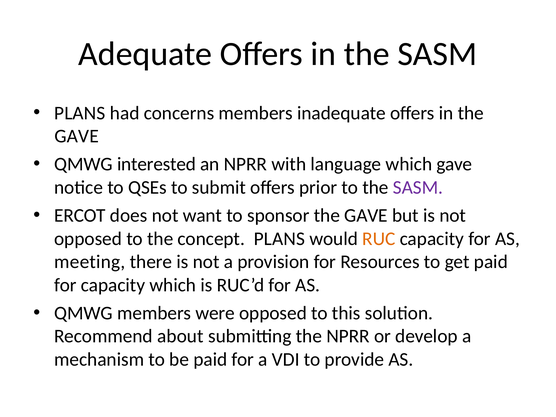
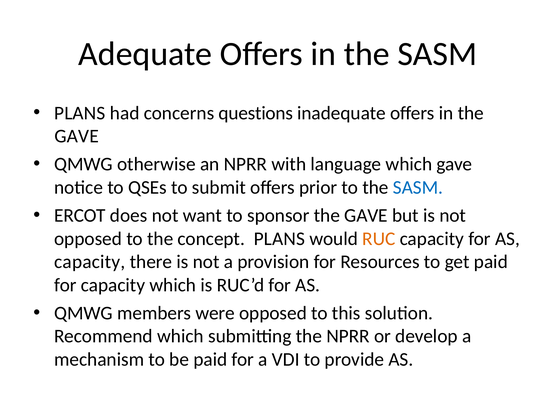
concerns members: members -> questions
interested: interested -> otherwise
SASM at (418, 187) colour: purple -> blue
meeting at (90, 262): meeting -> capacity
Recommend about: about -> which
